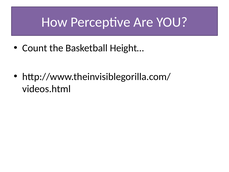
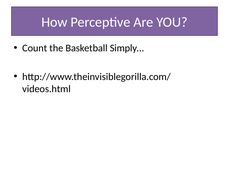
Height…: Height… -> Simply…
